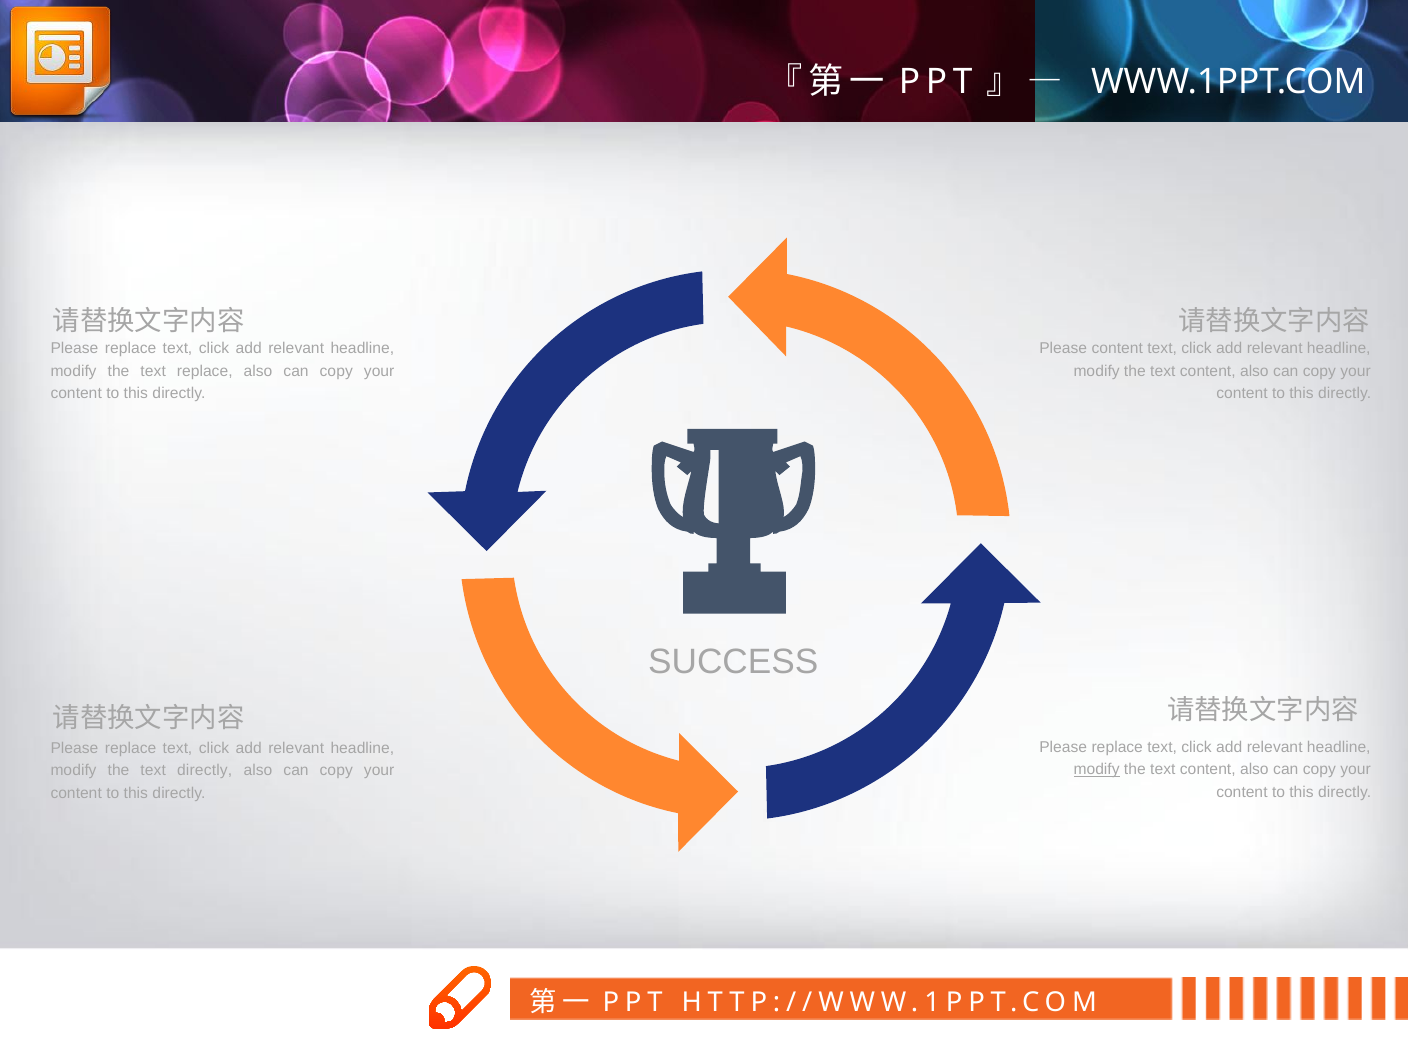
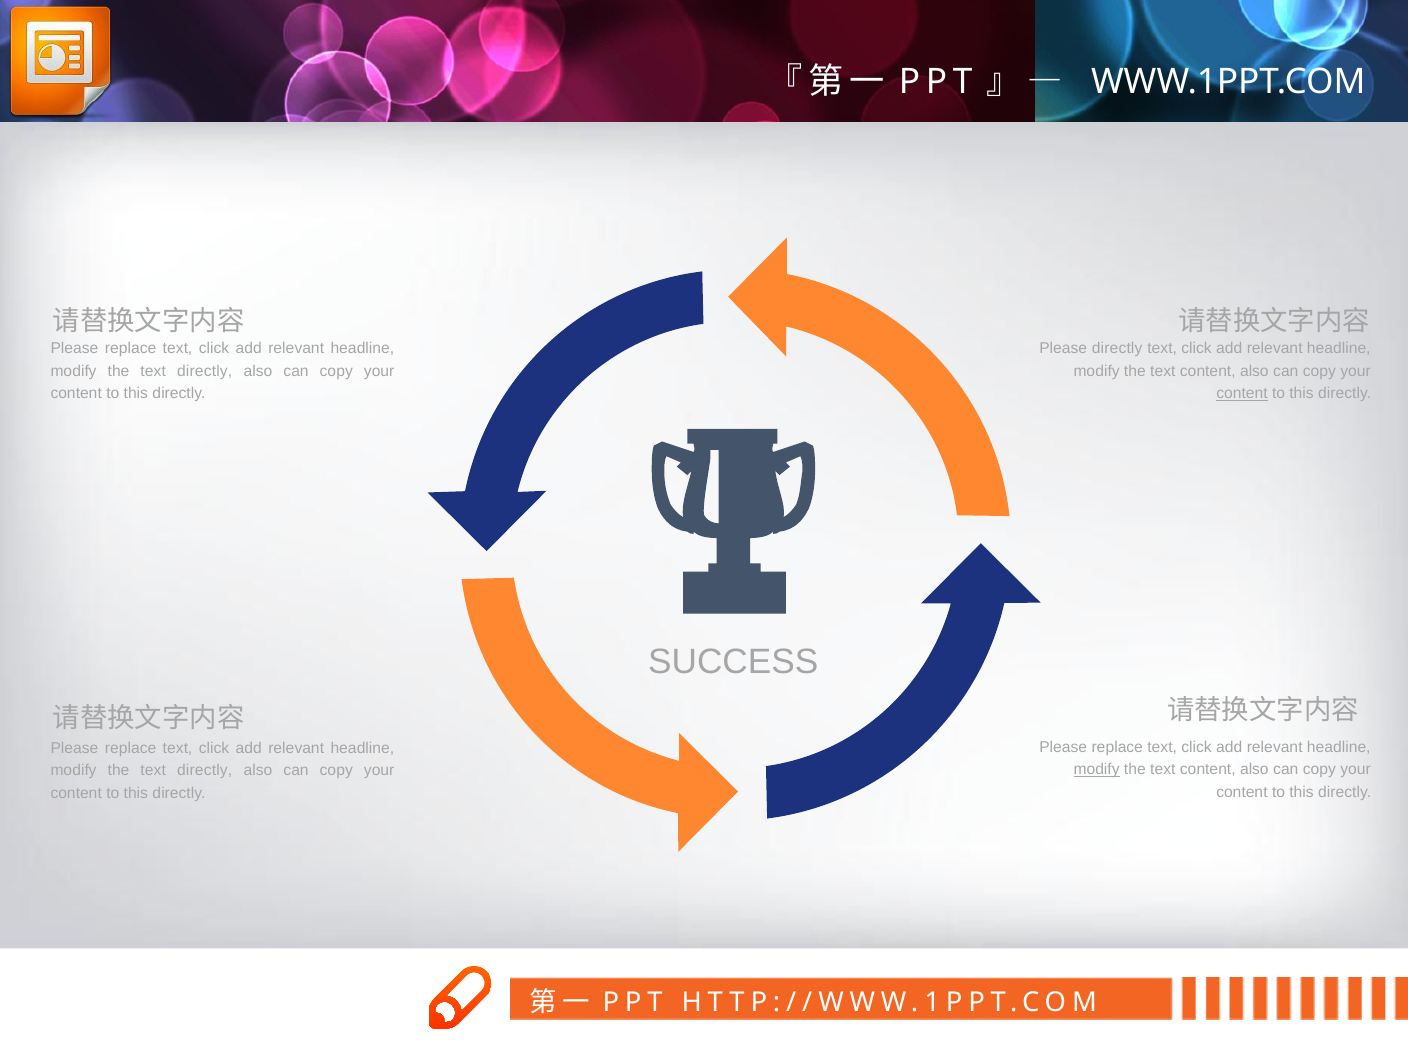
Please content: content -> directly
replace at (205, 371): replace -> directly
content at (1242, 393) underline: none -> present
